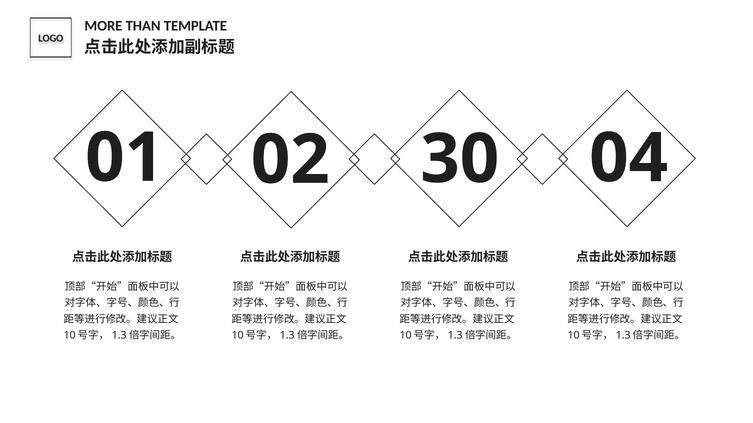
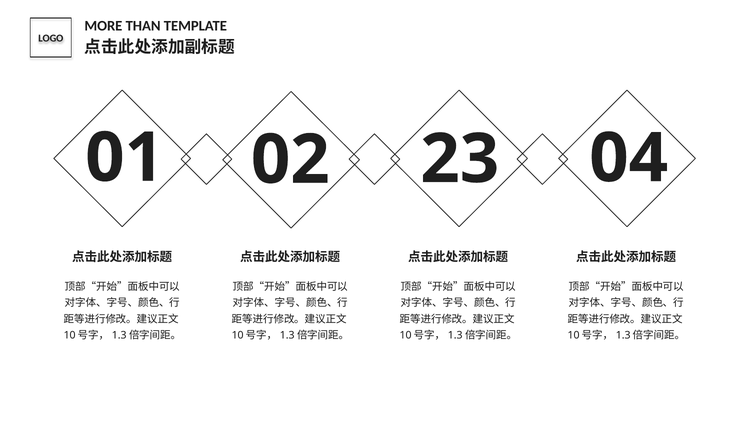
30: 30 -> 23
